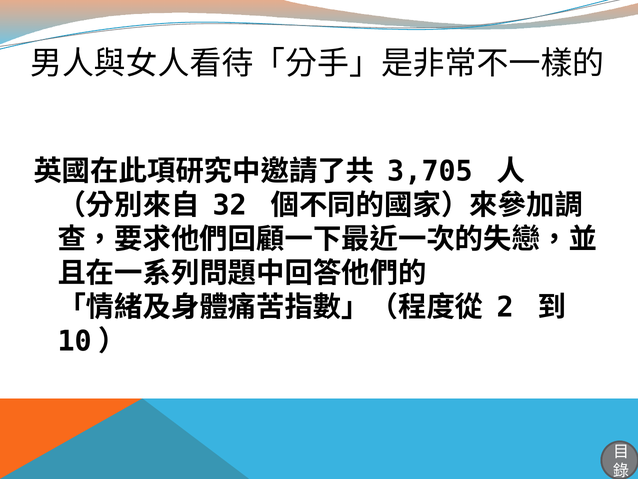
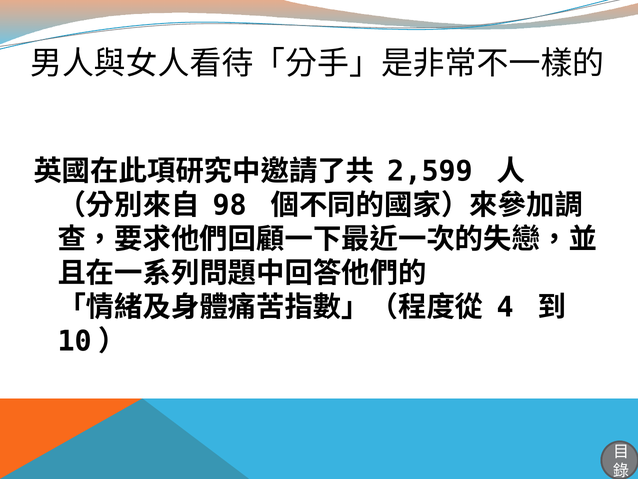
3,705: 3,705 -> 2,599
32: 32 -> 98
2: 2 -> 4
